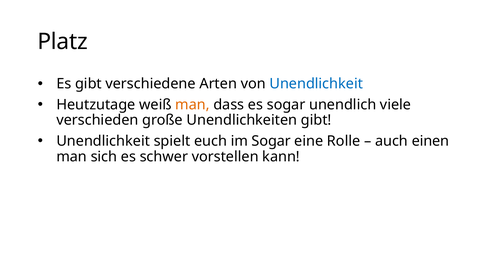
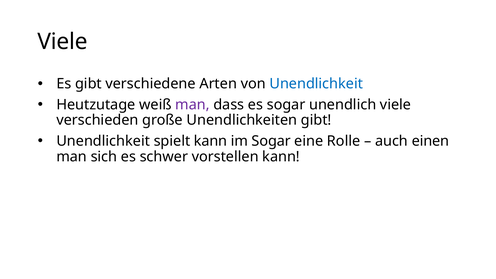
Platz at (63, 42): Platz -> Viele
man at (193, 105) colour: orange -> purple
spielt euch: euch -> kann
